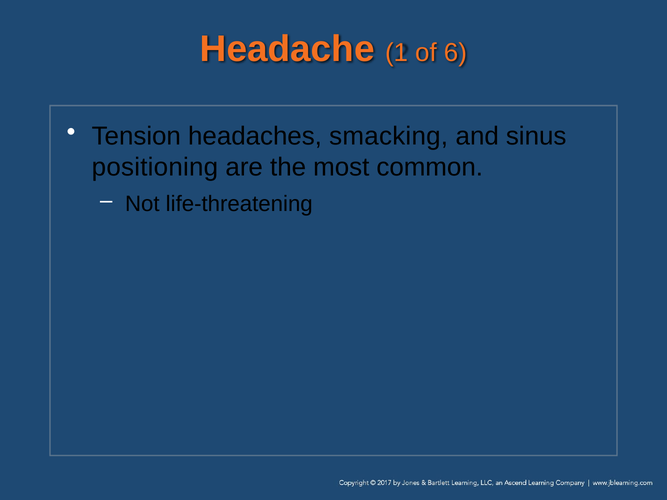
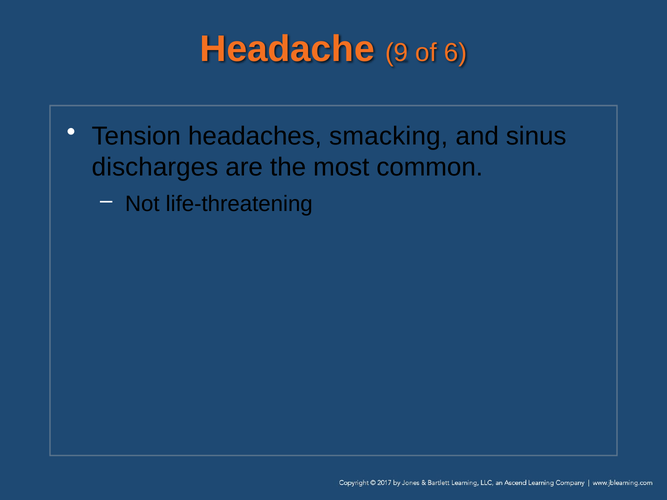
1: 1 -> 9
positioning: positioning -> discharges
